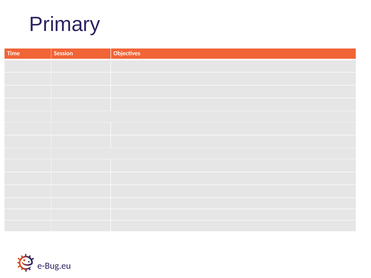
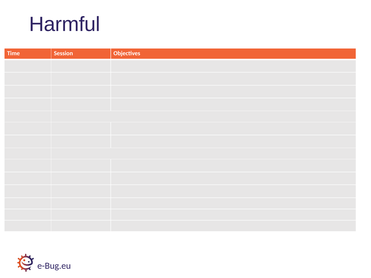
Primary: Primary -> Harmful
